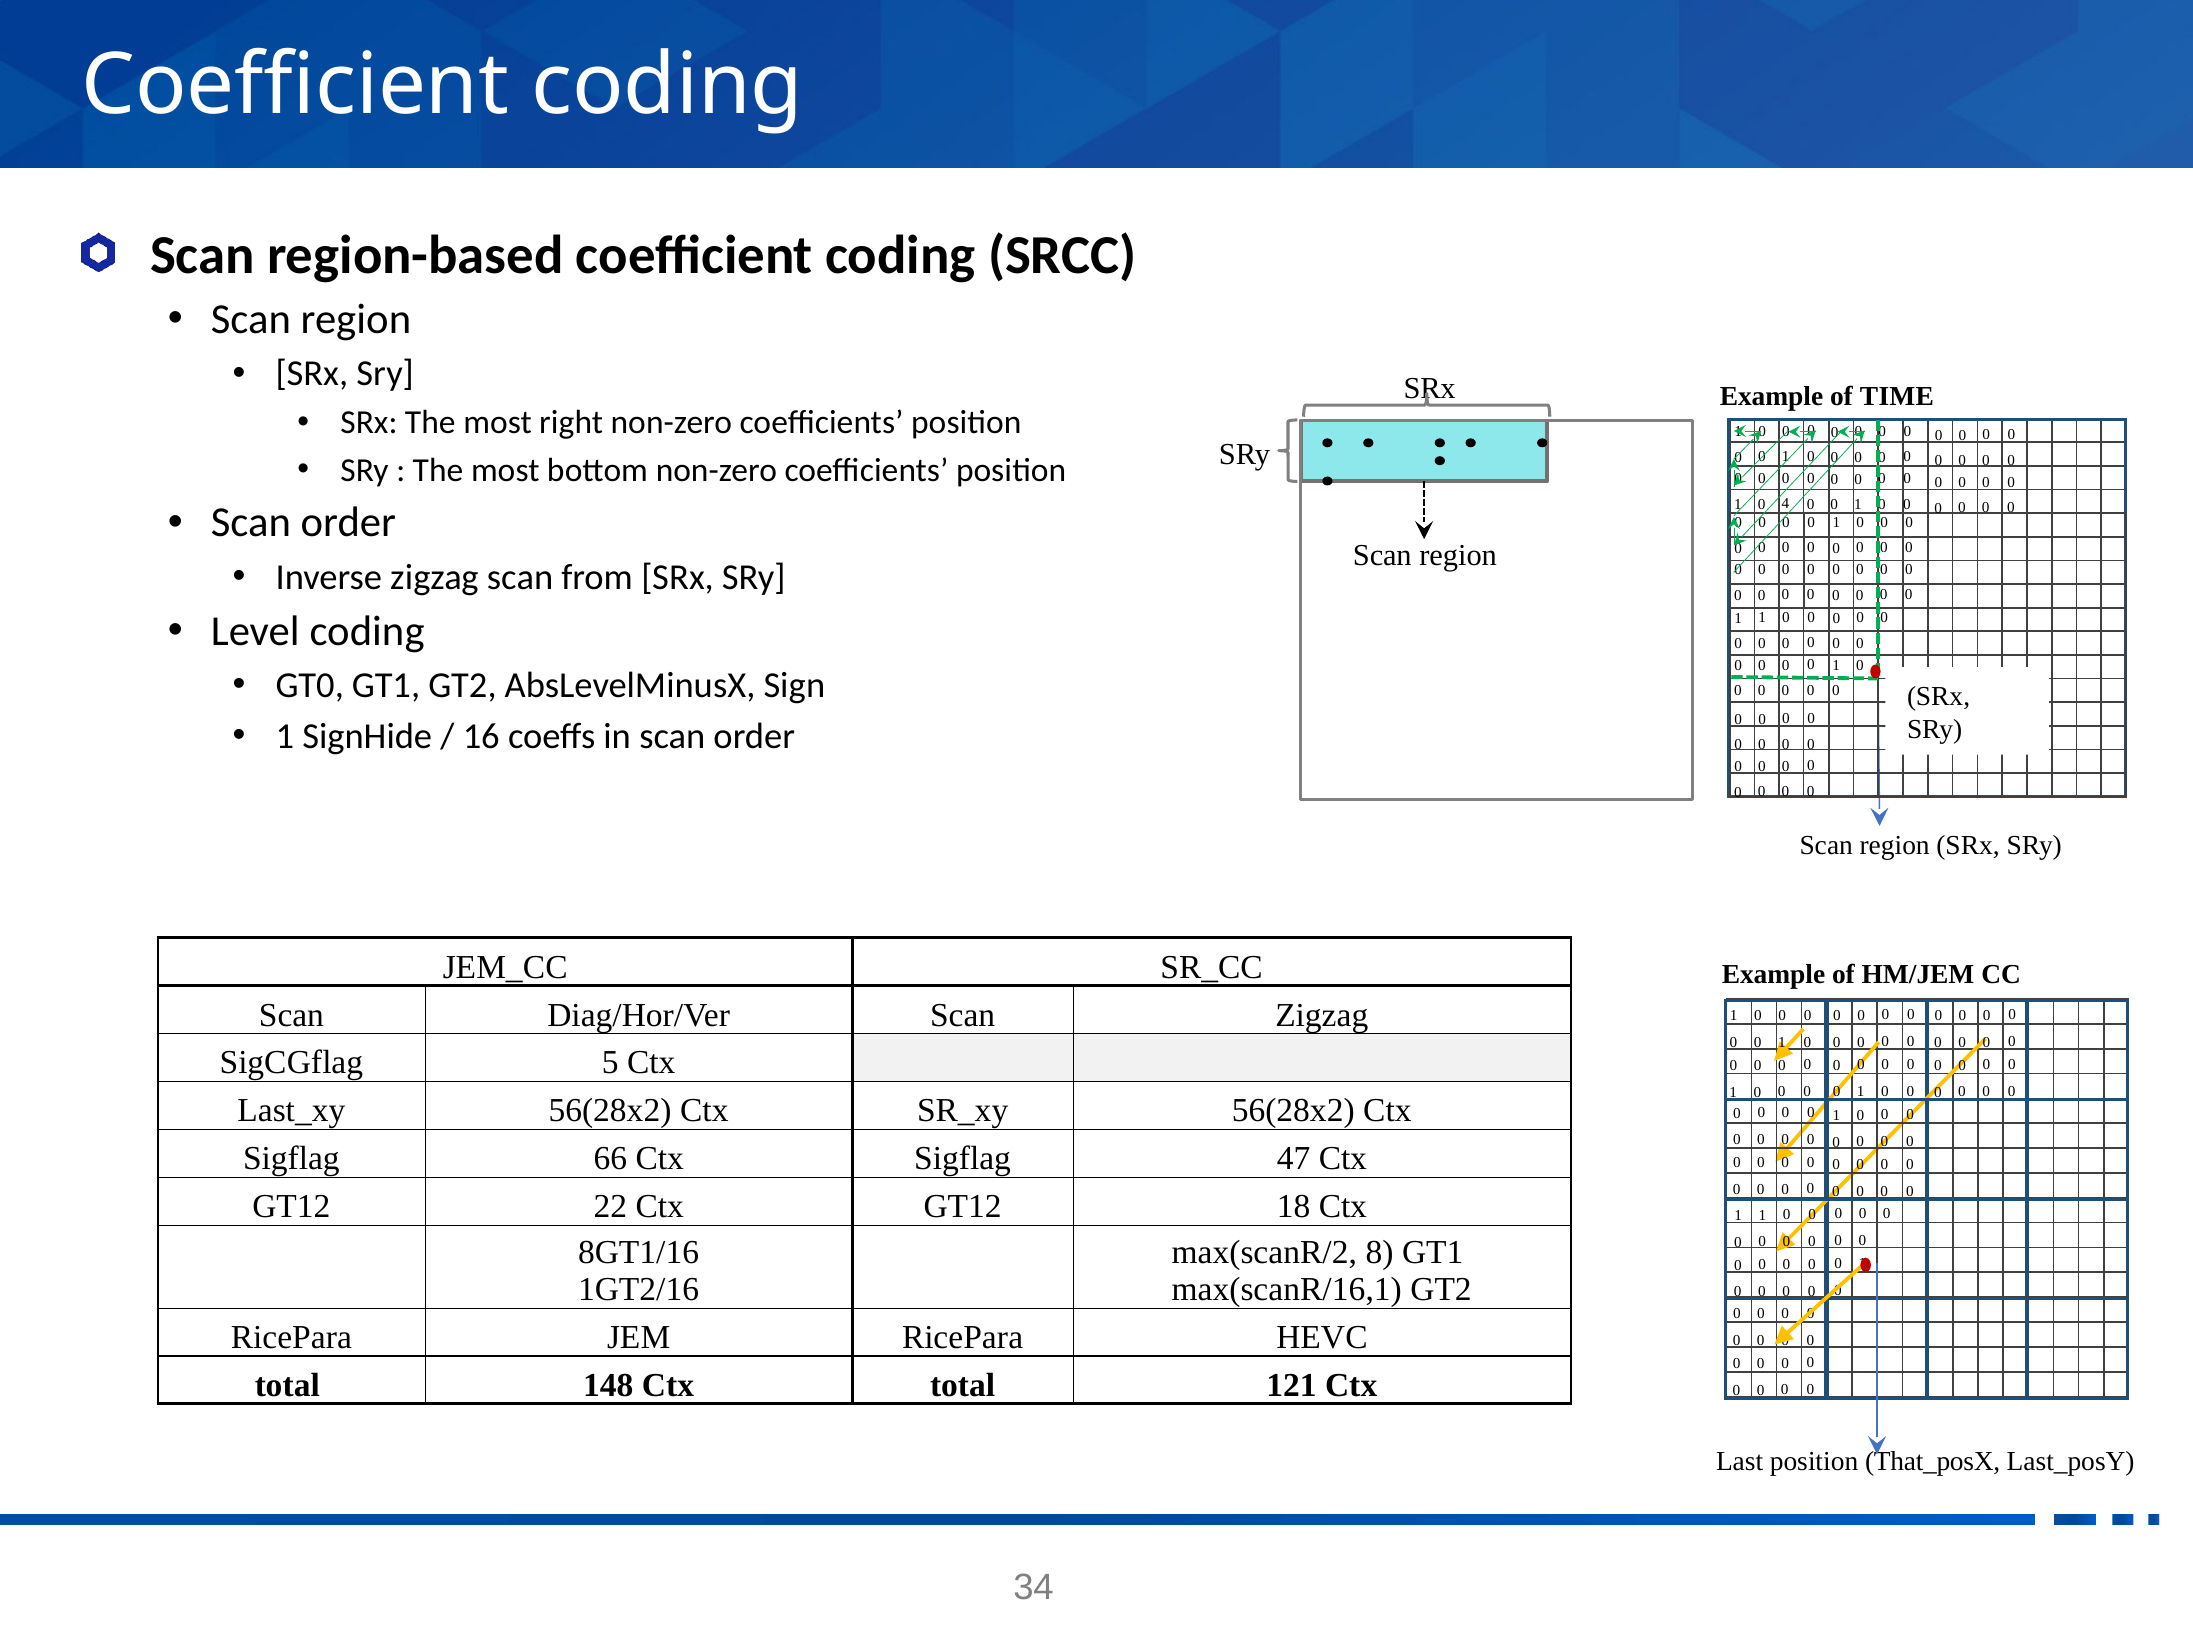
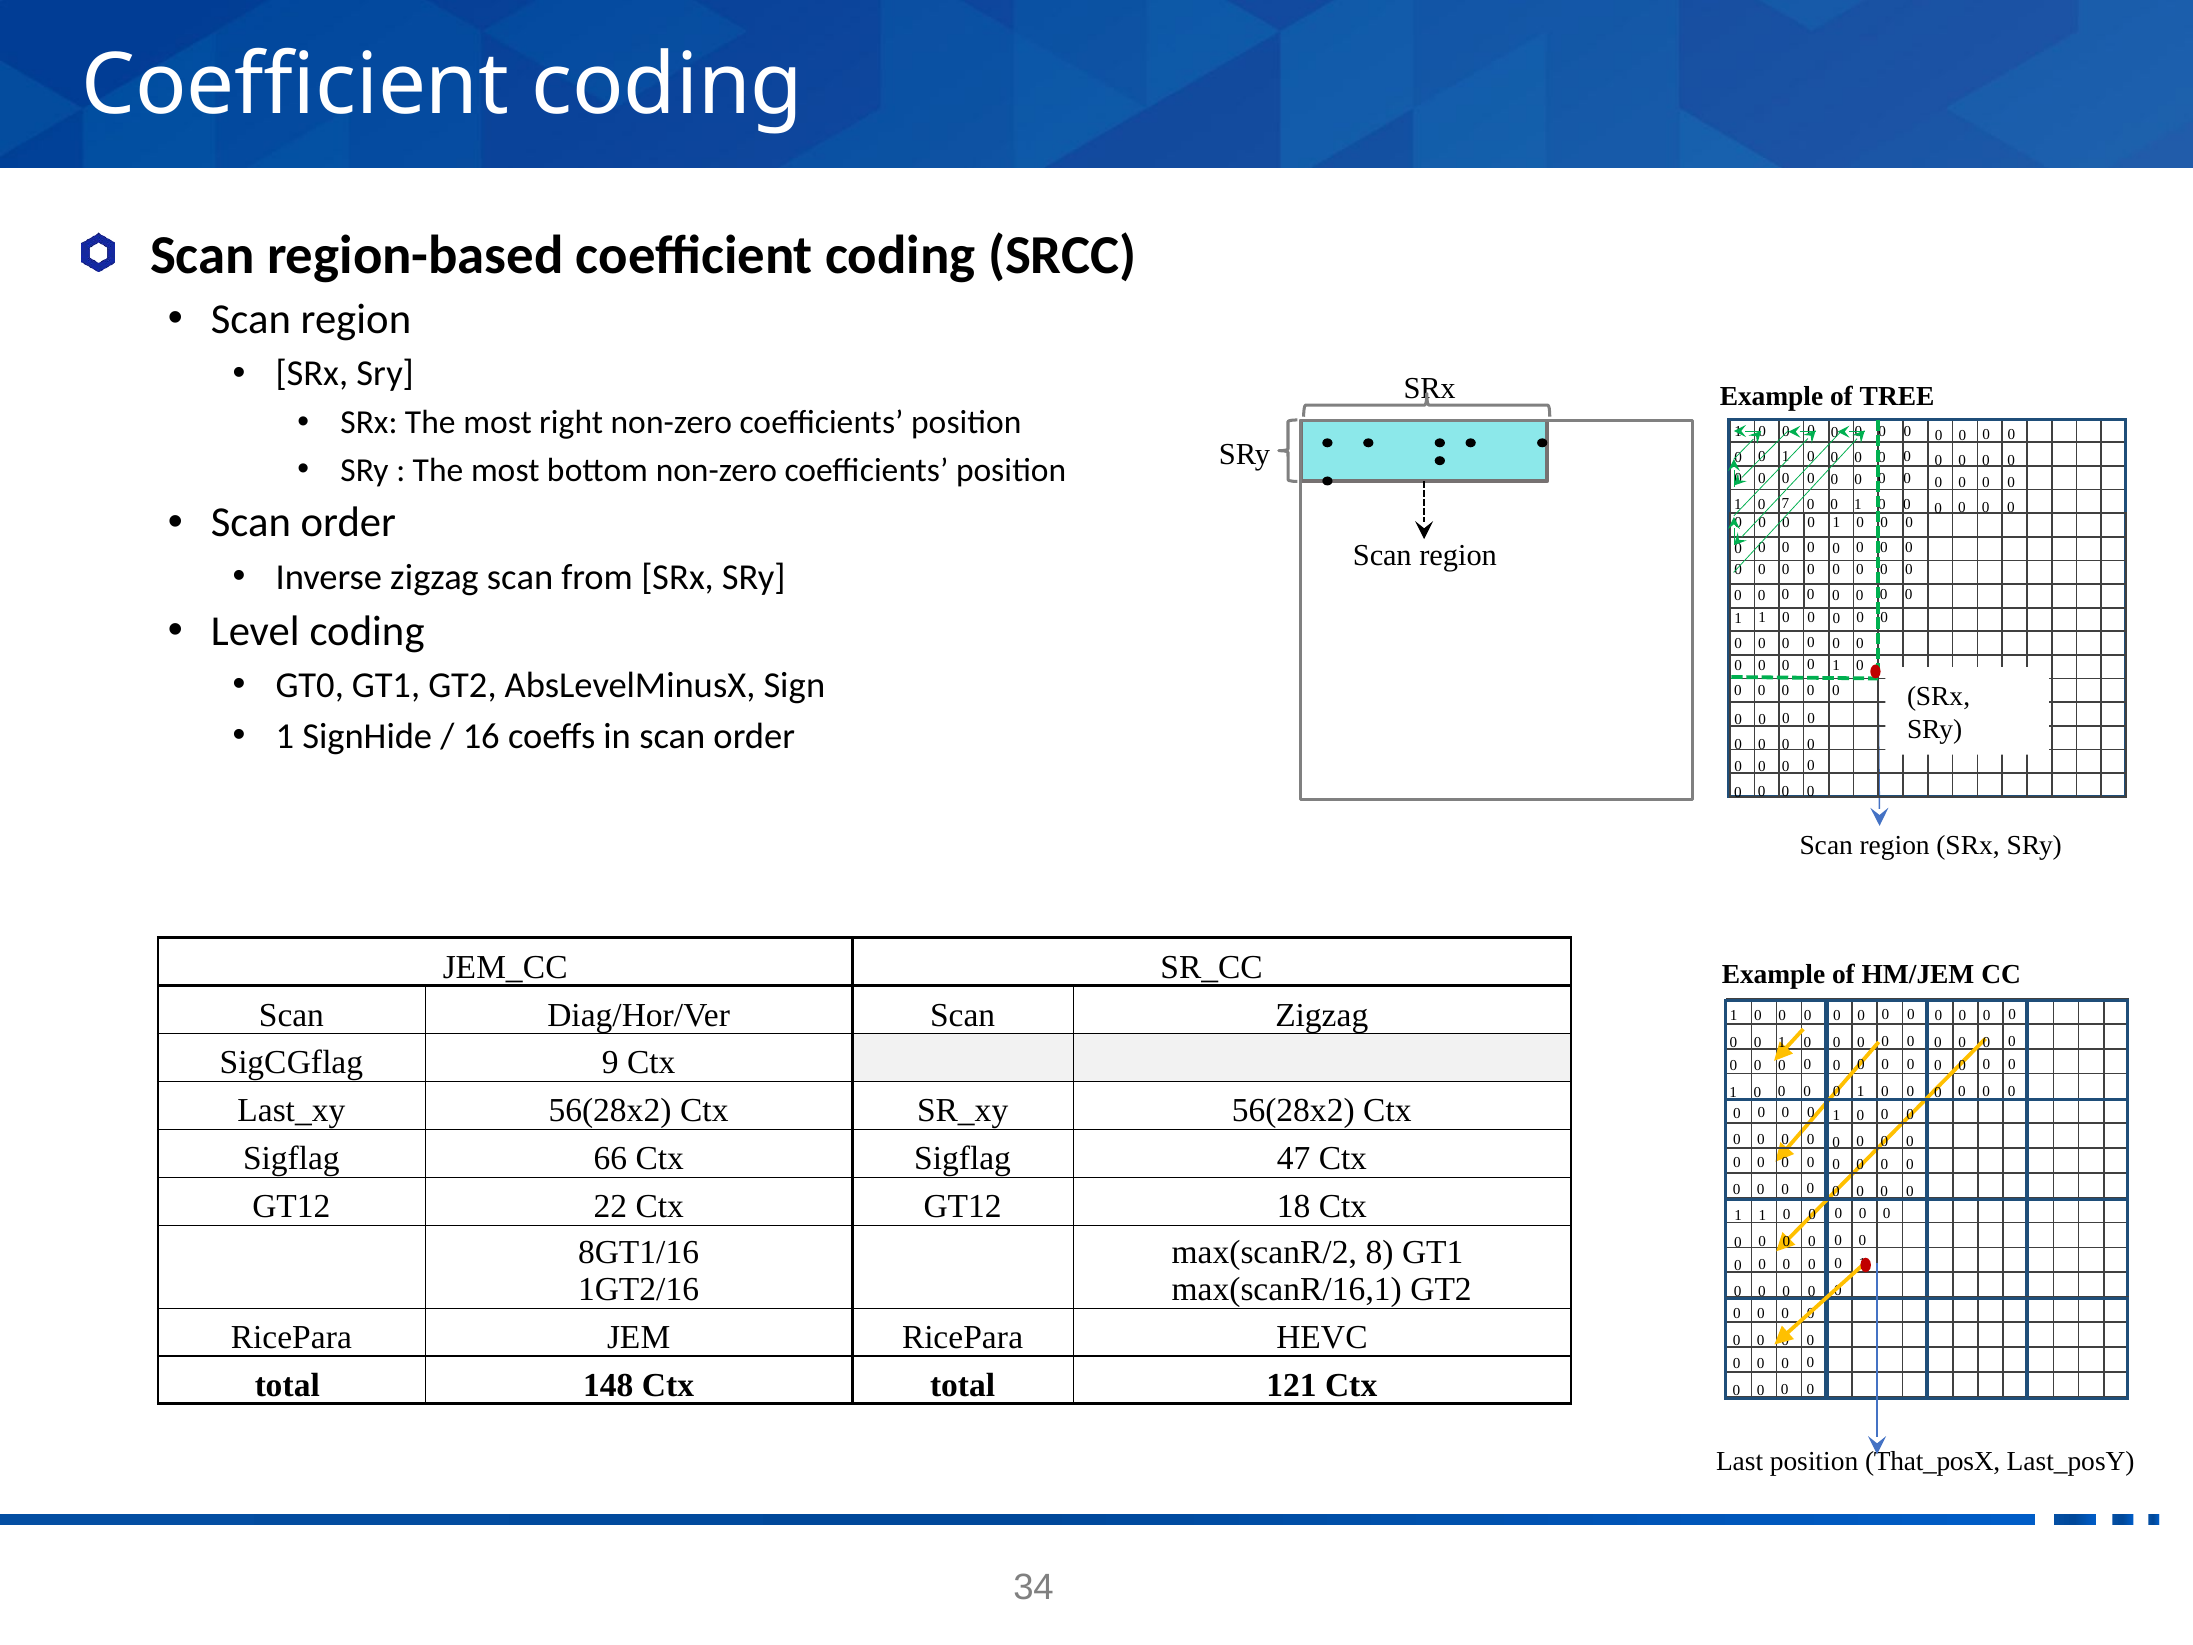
TIME: TIME -> TREE
4: 4 -> 7
5: 5 -> 9
